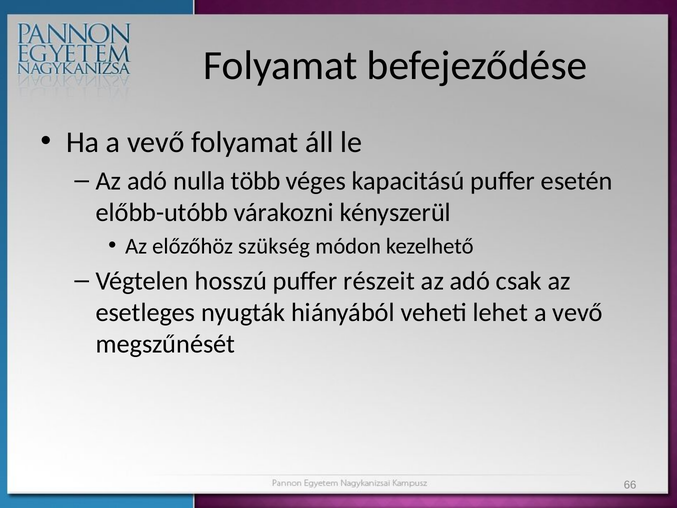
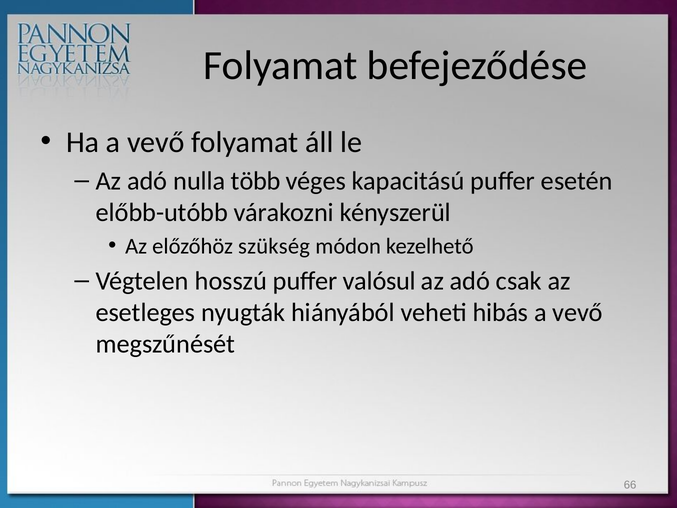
részeit: részeit -> valósul
lehet: lehet -> hibás
